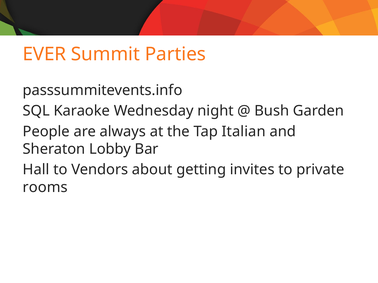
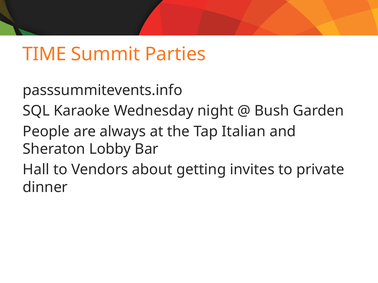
EVER: EVER -> TIME
rooms: rooms -> dinner
